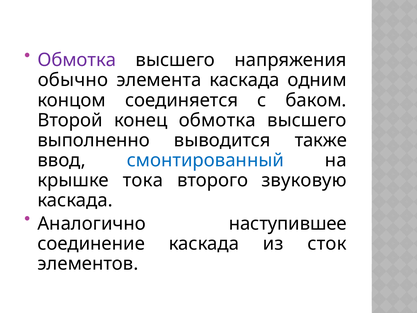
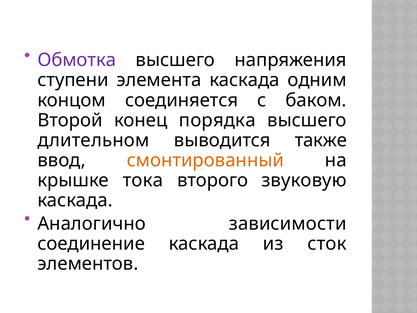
обычно: обычно -> ступени
конец обмотка: обмотка -> порядка
выполненно: выполненно -> длительном
смонтированный colour: blue -> orange
наступившее: наступившее -> зависимости
